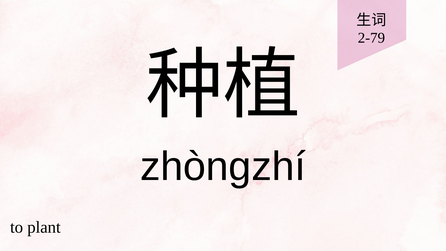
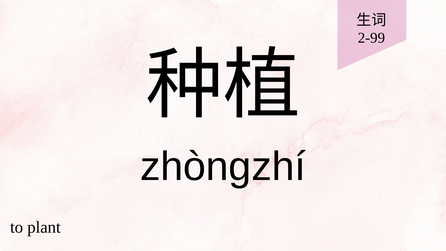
2-79: 2-79 -> 2-99
